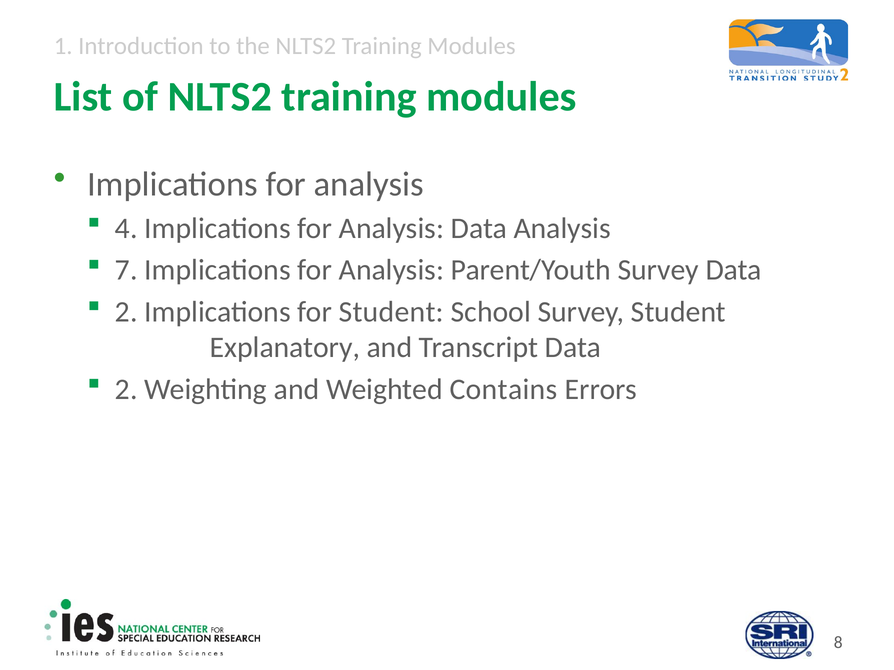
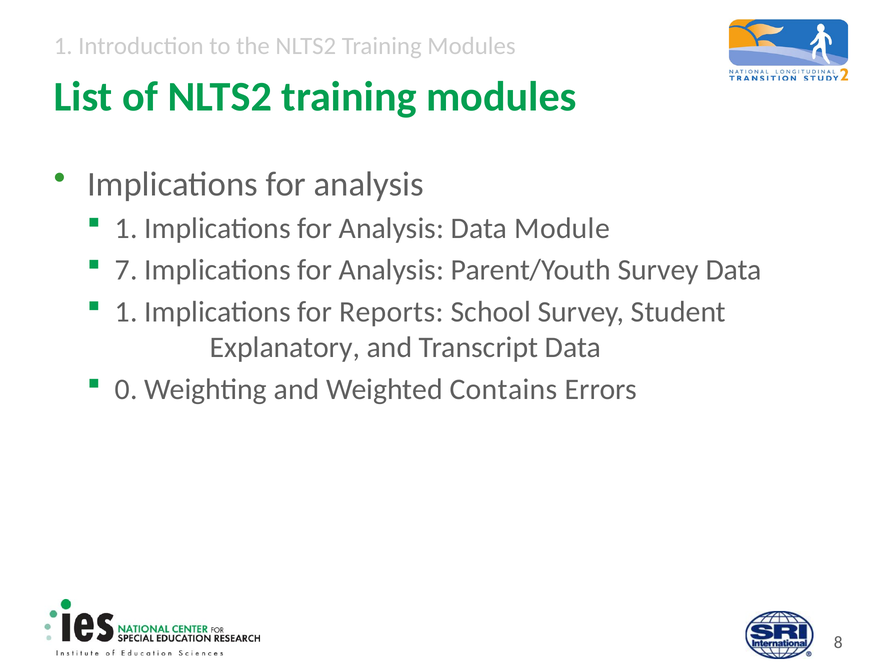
4 at (126, 229): 4 -> 1
Data Analysis: Analysis -> Module
2 at (126, 312): 2 -> 1
for Student: Student -> Reports
2 at (126, 389): 2 -> 0
